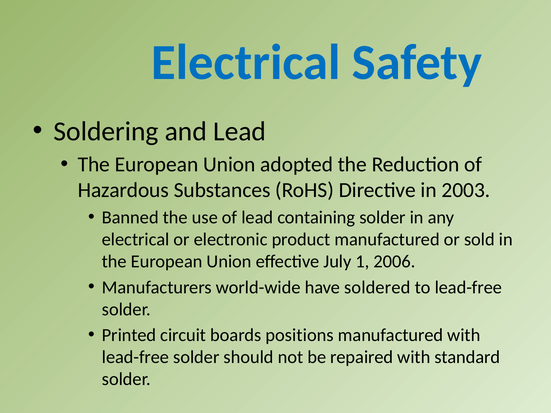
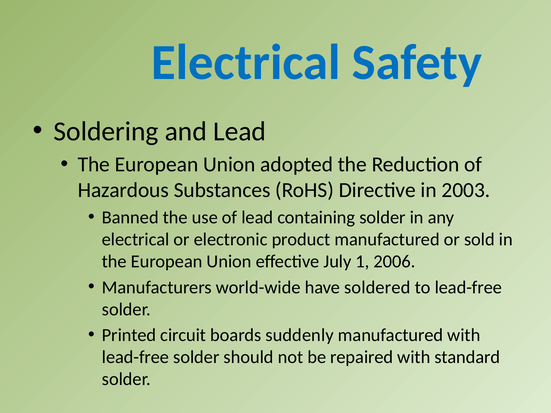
positions: positions -> suddenly
